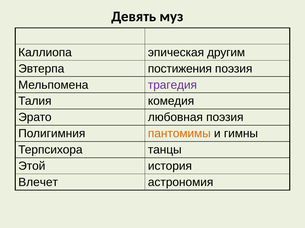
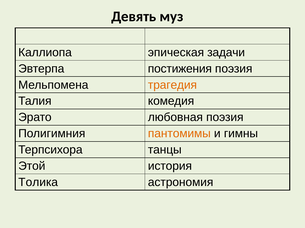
другим: другим -> задачи
трагедия colour: purple -> orange
Влечет: Влечет -> Толика
